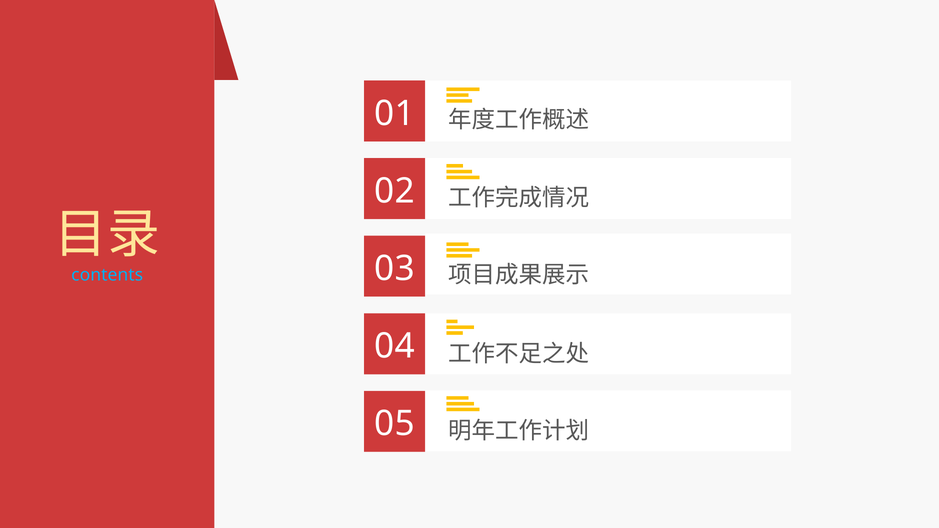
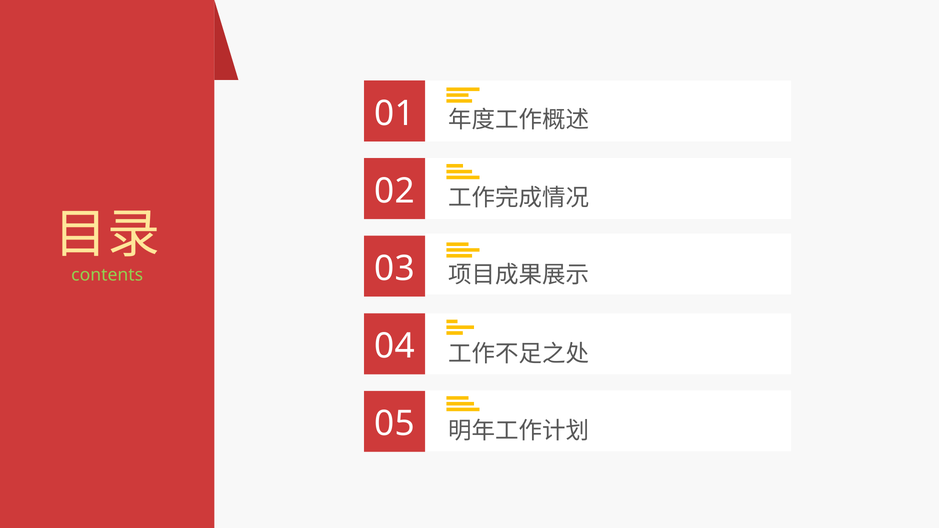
contents colour: light blue -> light green
